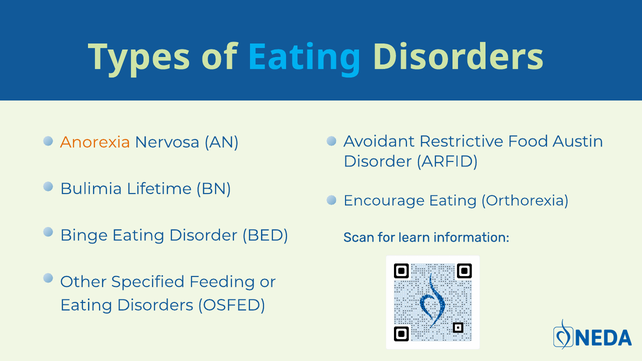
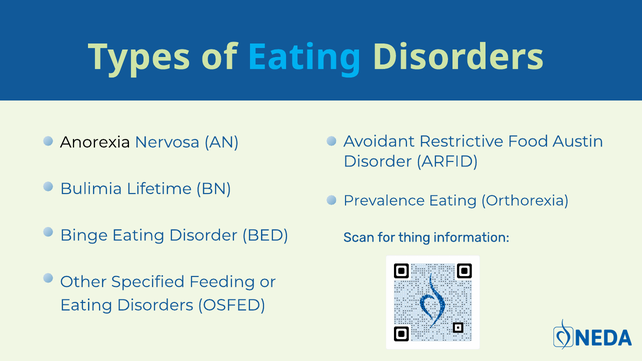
Anorexia colour: orange -> black
Encourage: Encourage -> Prevalence
learn: learn -> thing
